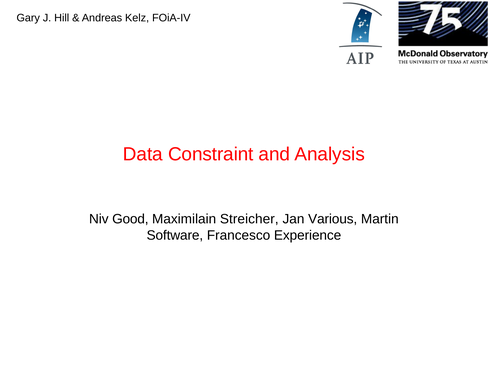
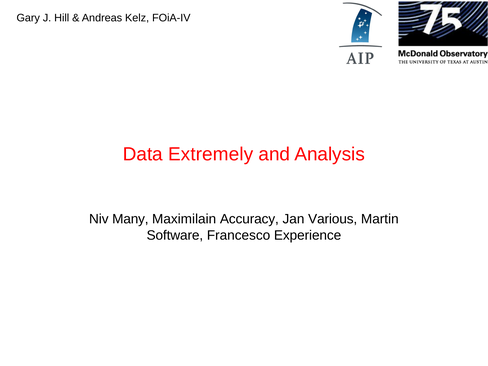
Constraint: Constraint -> Extremely
Good: Good -> Many
Streicher: Streicher -> Accuracy
